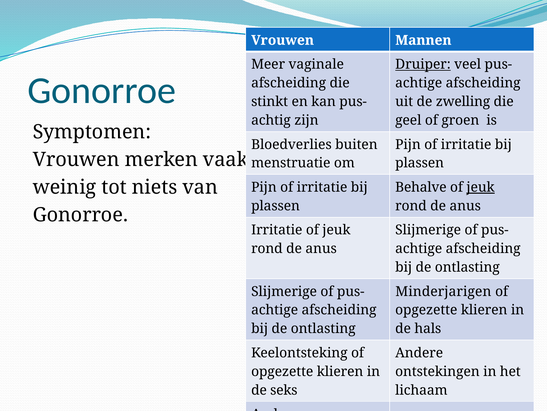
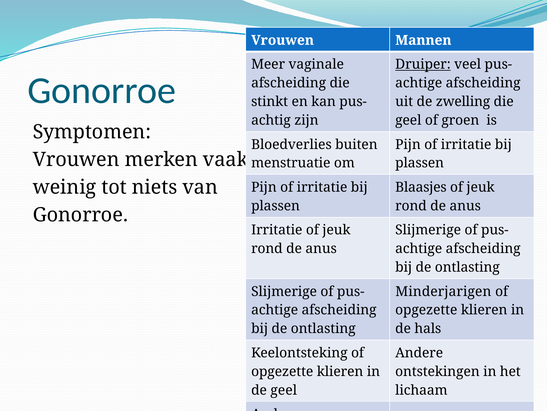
Behalve: Behalve -> Blaasjes
jeuk at (481, 187) underline: present -> none
de seks: seks -> geel
